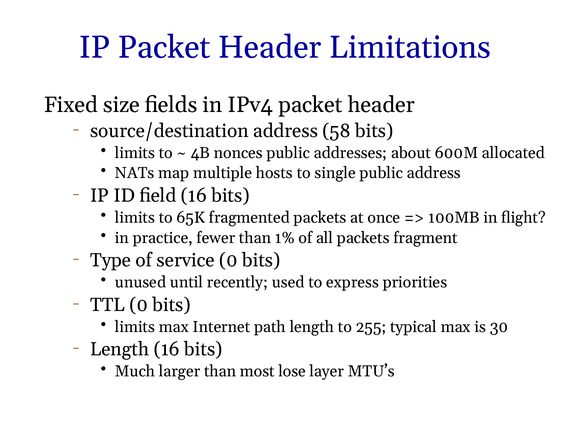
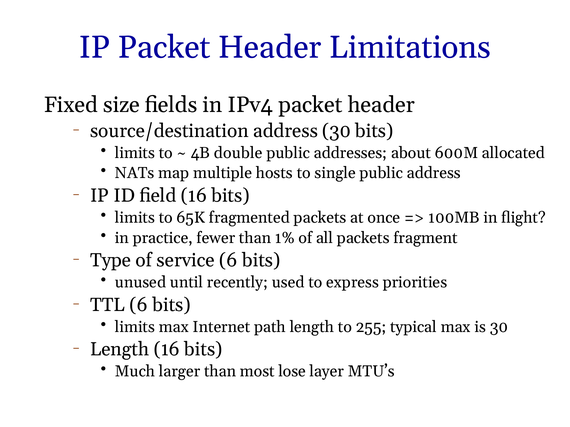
address 58: 58 -> 30
nonces: nonces -> double
service 0: 0 -> 6
TTL 0: 0 -> 6
